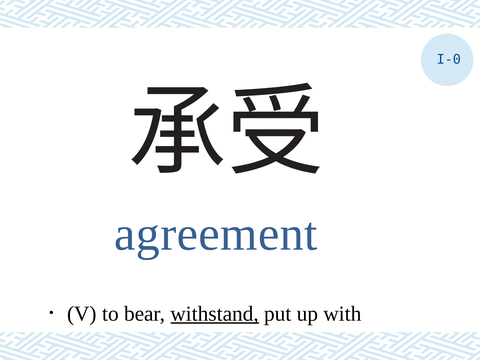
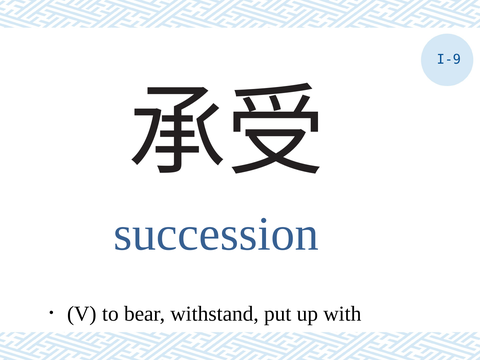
I-0: I-0 -> I-9
agreement: agreement -> succession
withstand underline: present -> none
